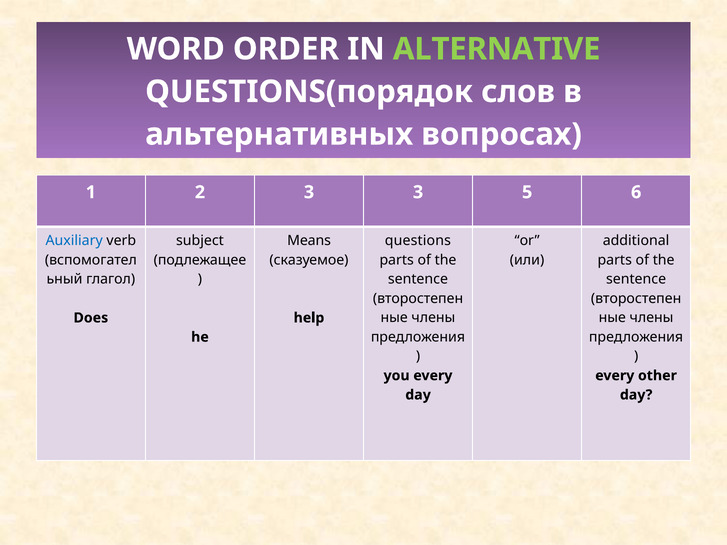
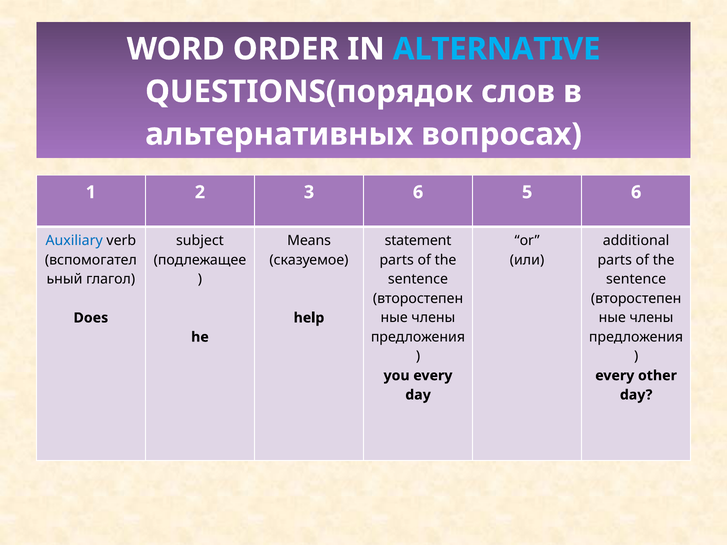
ALTERNATIVE colour: light green -> light blue
3 3: 3 -> 6
questions: questions -> statement
